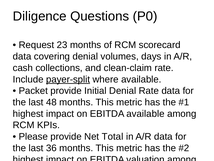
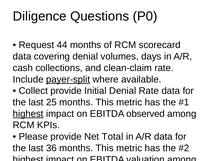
23: 23 -> 44
Packet at (33, 91): Packet -> Collect
48: 48 -> 25
highest at (28, 113) underline: none -> present
EBITDA available: available -> observed
